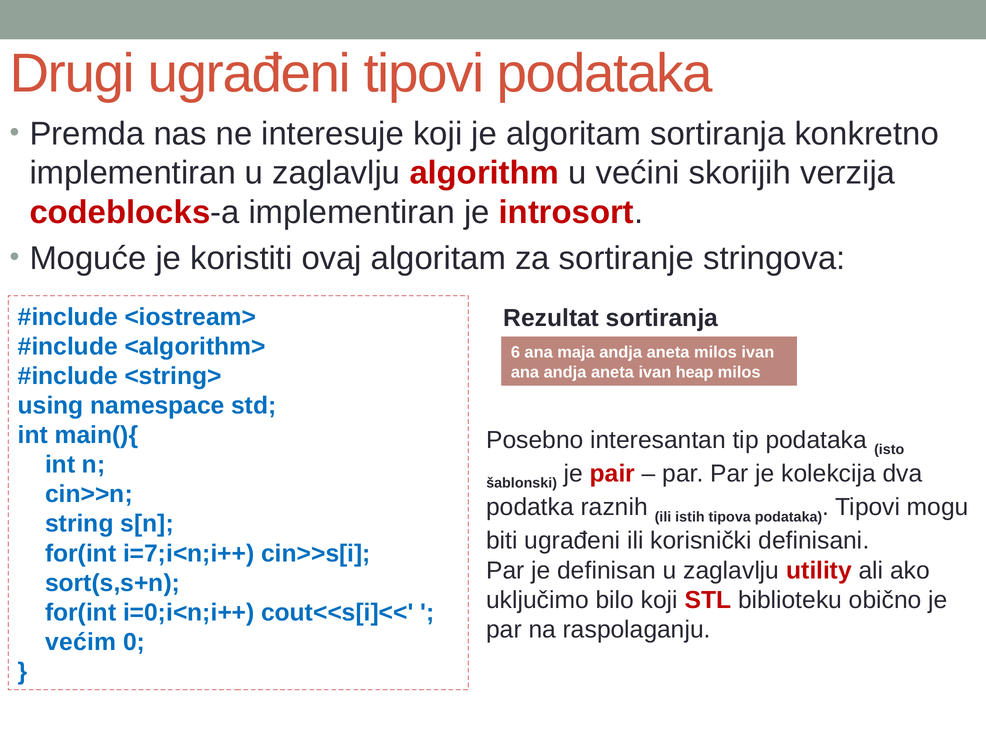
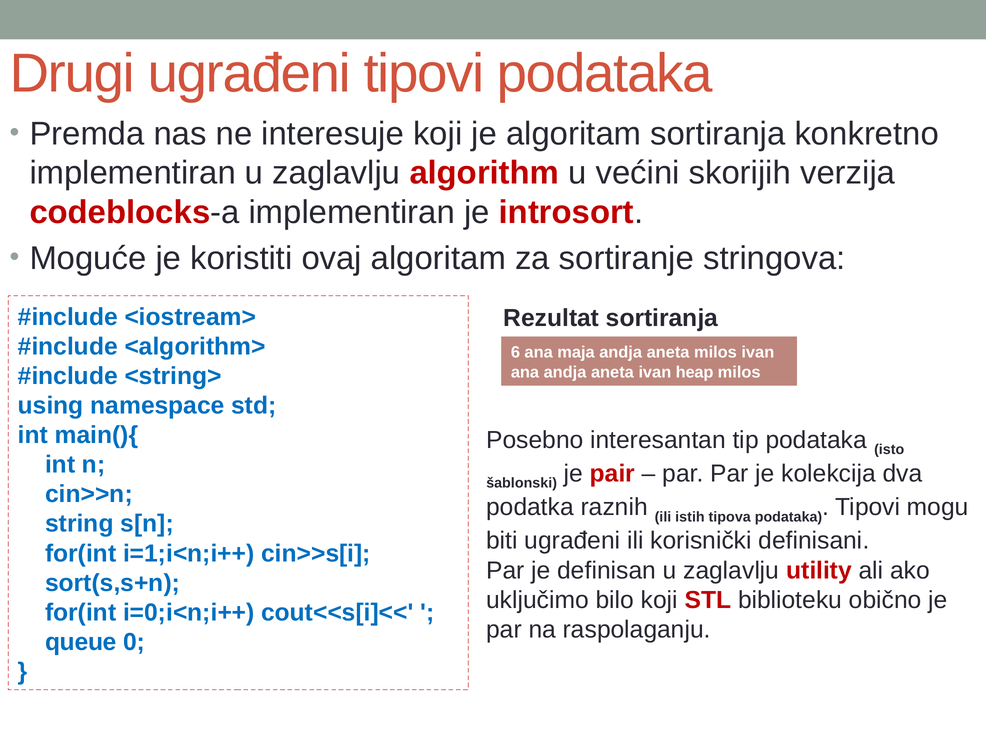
i=7;i<n;i++: i=7;i<n;i++ -> i=1;i<n;i++
većim: većim -> queue
